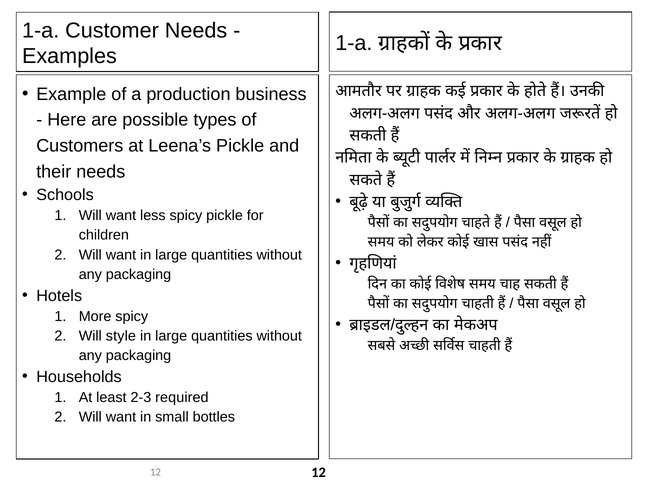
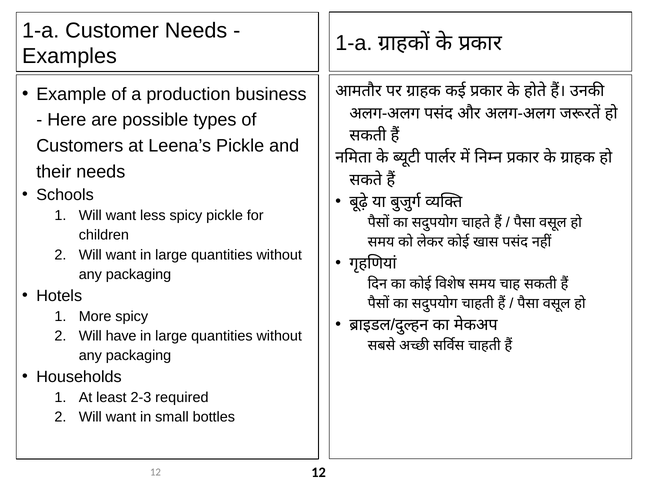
style: style -> have
